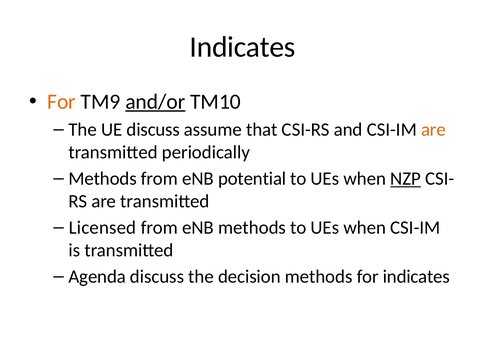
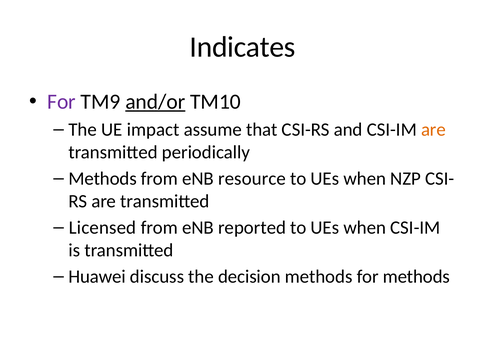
For at (62, 102) colour: orange -> purple
UE discuss: discuss -> impact
potential: potential -> resource
NZP underline: present -> none
eNB methods: methods -> reported
Agenda: Agenda -> Huawei
for indicates: indicates -> methods
